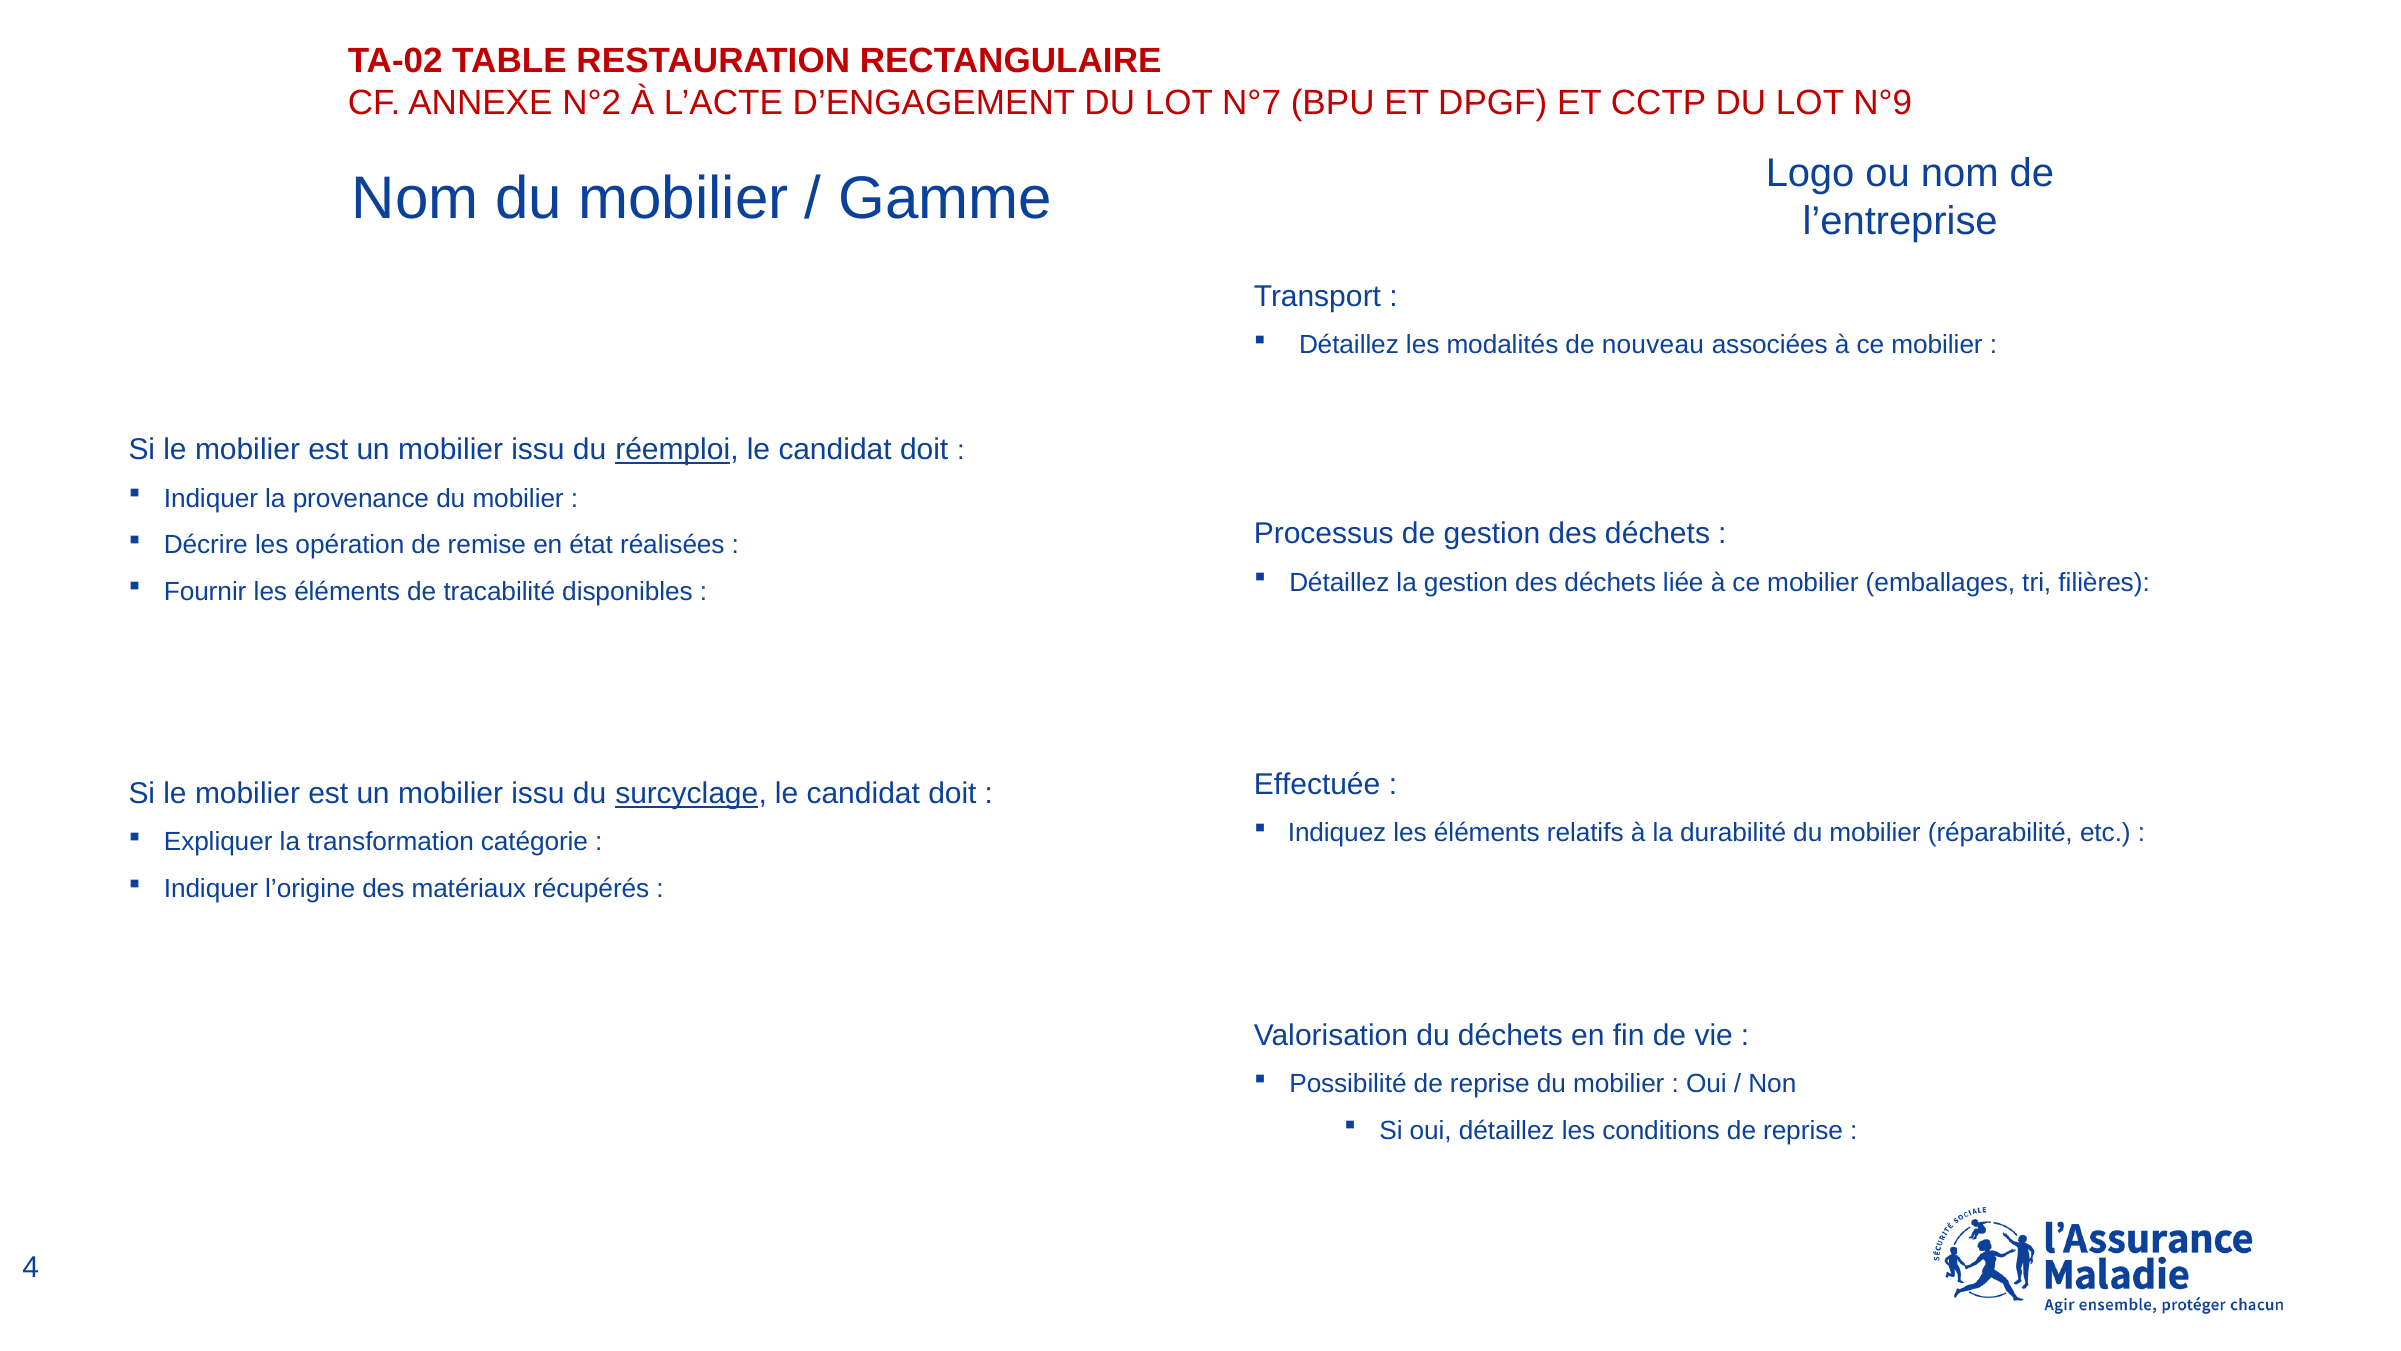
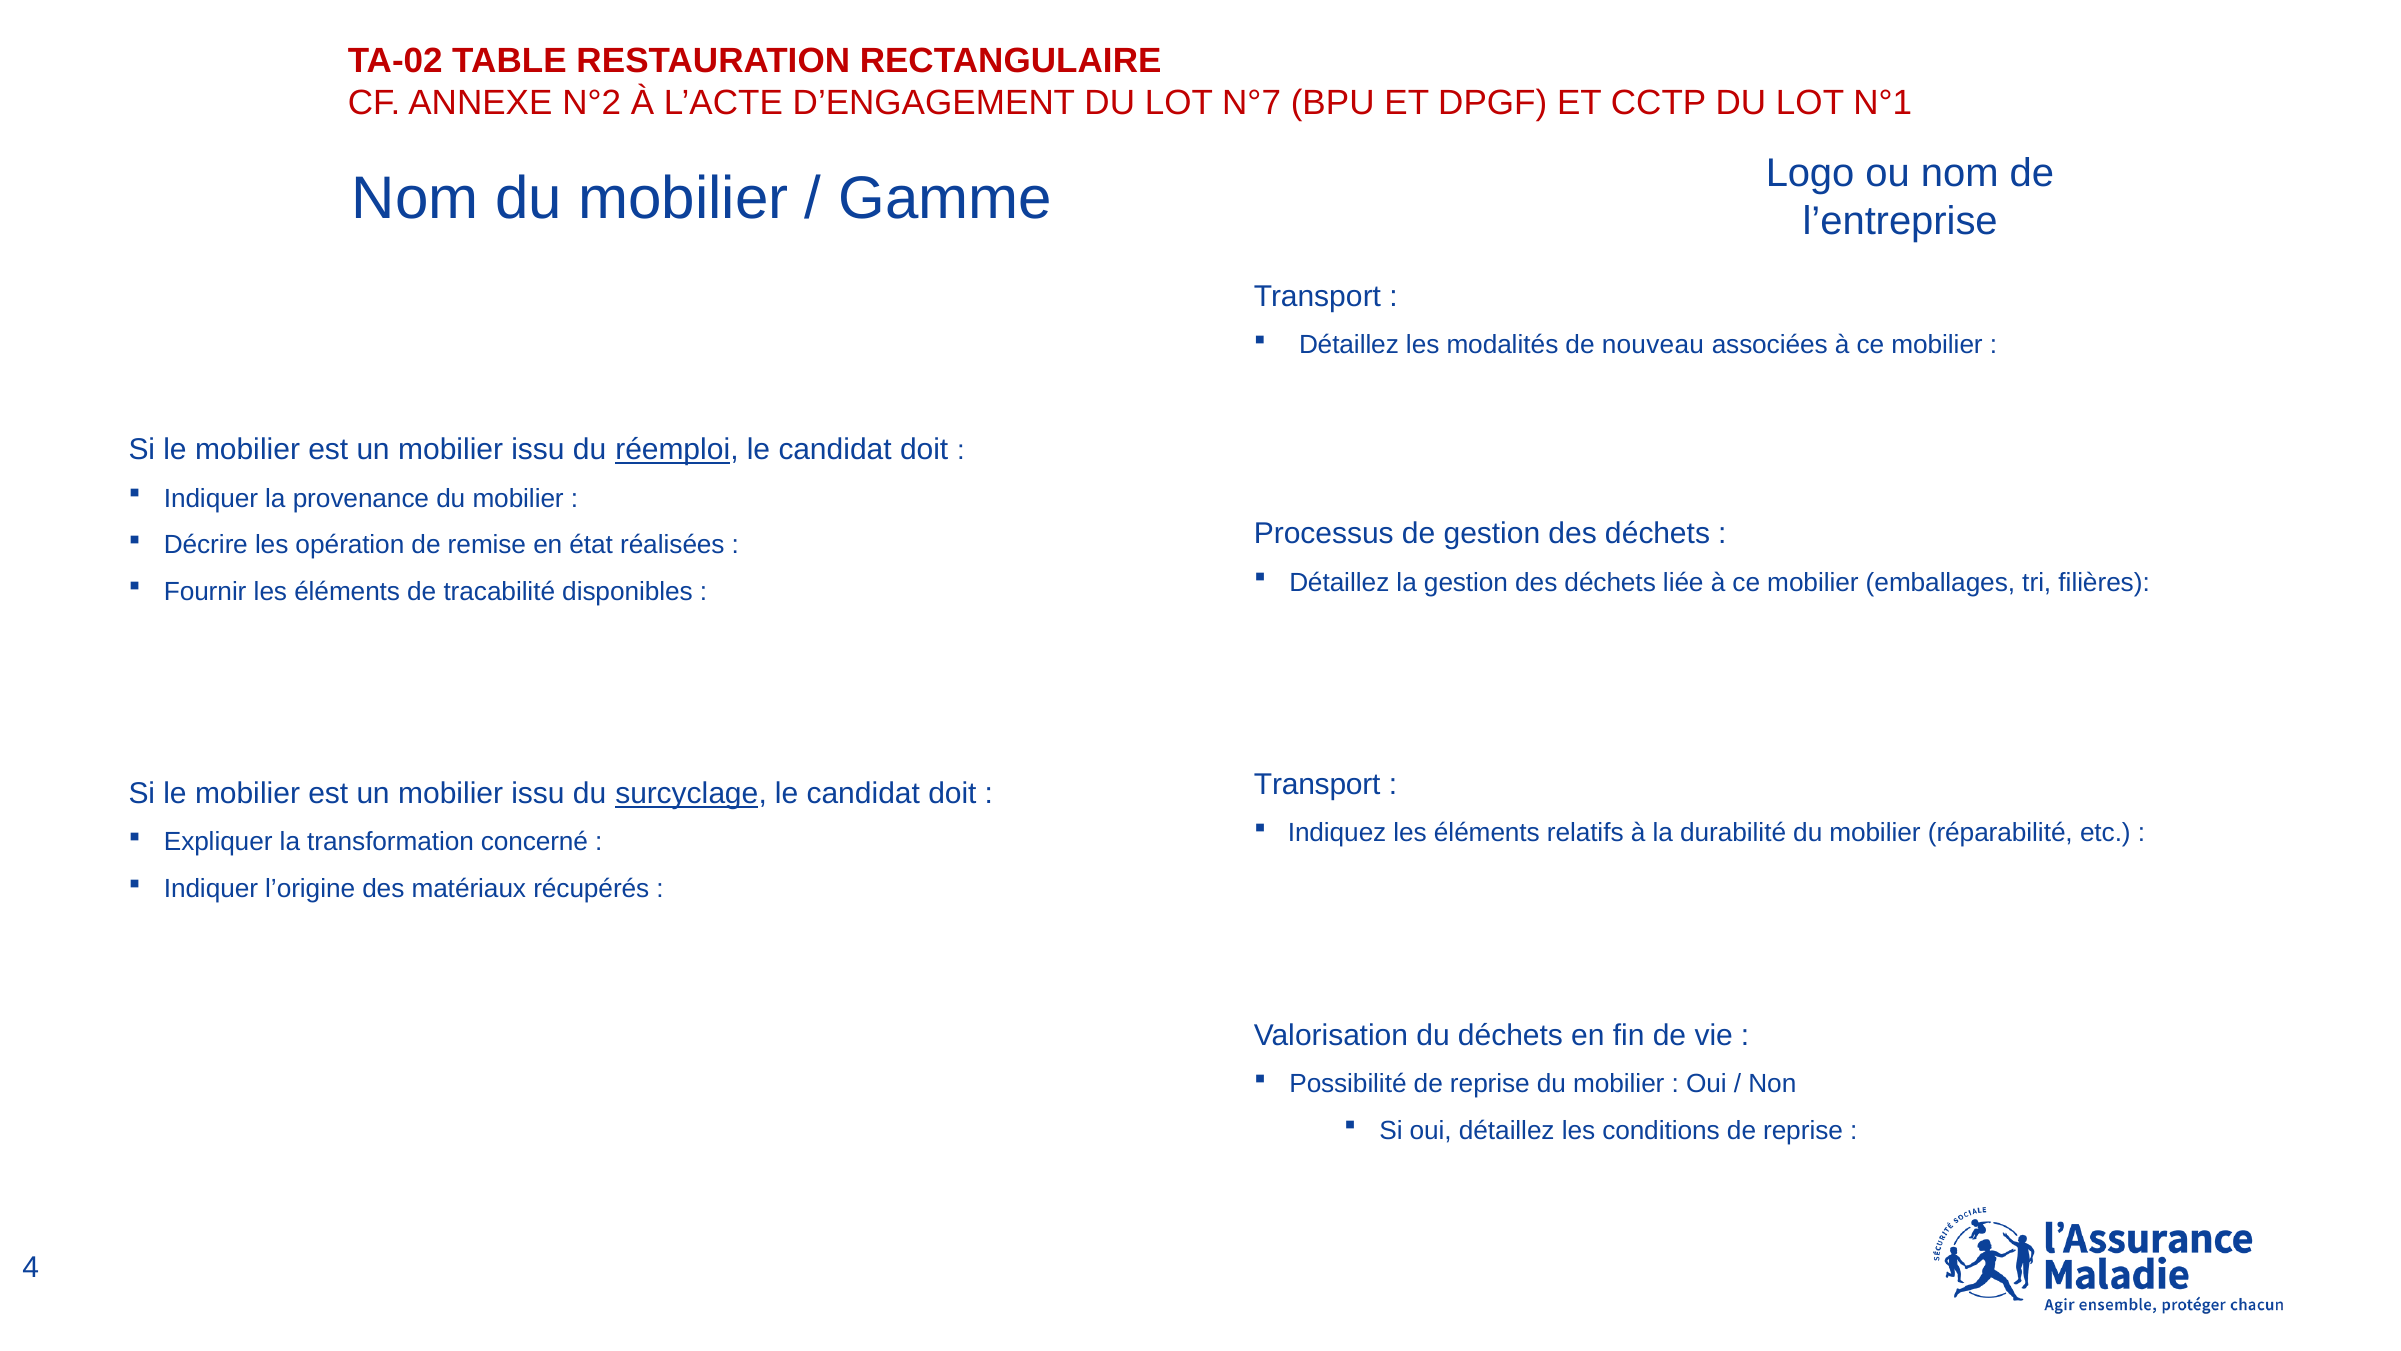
N°9: N°9 -> N°1
Effectuée at (1317, 784): Effectuée -> Transport
catégorie: catégorie -> concerné
